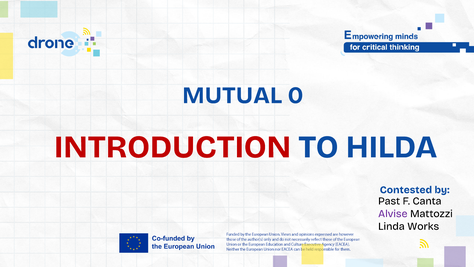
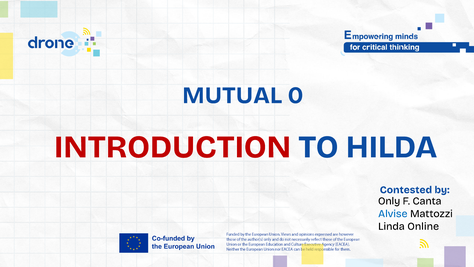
Past: Past -> Only
Alvise colour: purple -> blue
Works: Works -> Online
